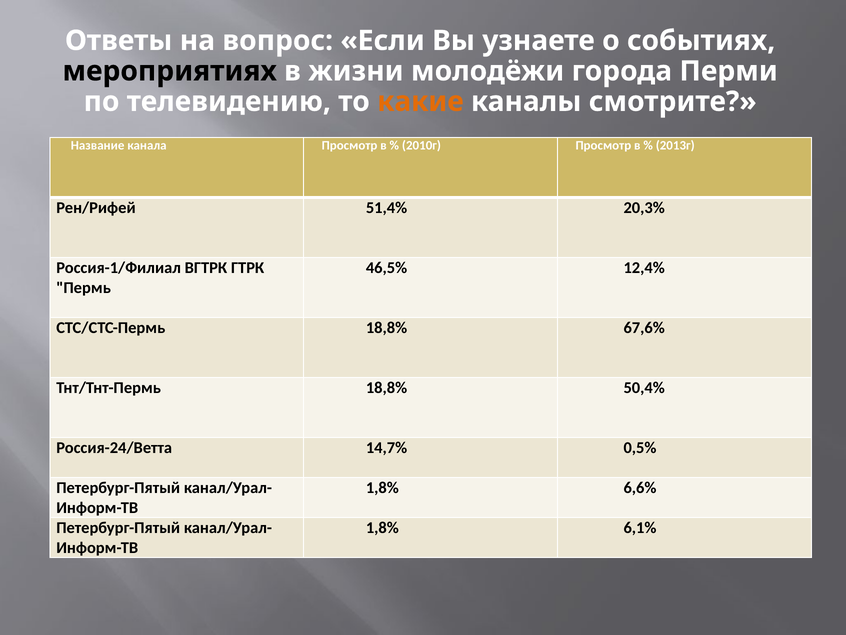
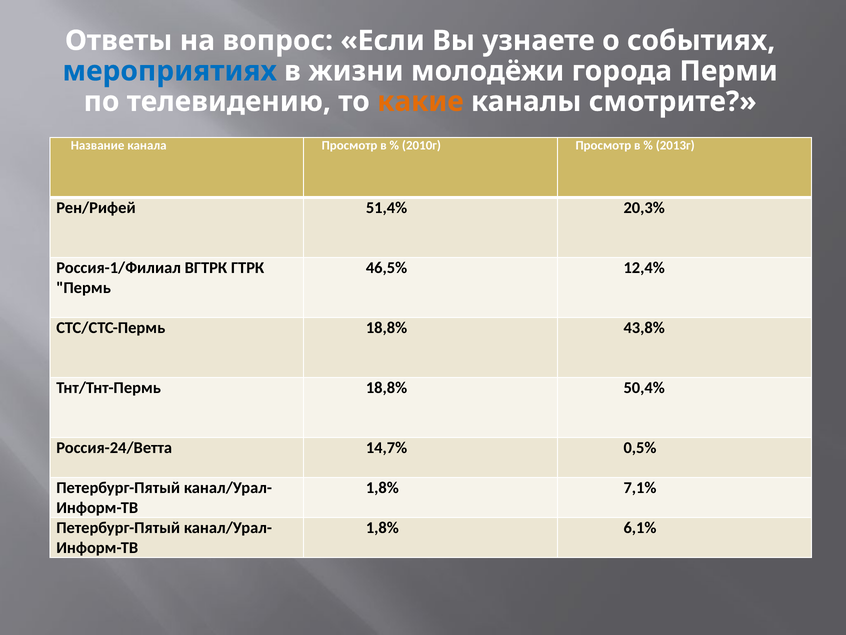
мероприятиях colour: black -> blue
67,6%: 67,6% -> 43,8%
6,6%: 6,6% -> 7,1%
